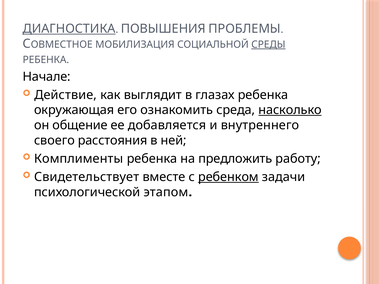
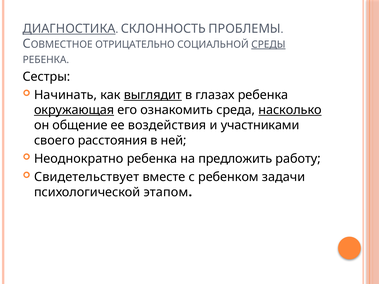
ПОВЫШЕНИЯ: ПОВЫШЕНИЯ -> СКЛОННОСТЬ
МОБИЛИЗАЦИЯ: МОБИЛИЗАЦИЯ -> ОТРИЦАТЕЛЬНО
Начале: Начале -> Сестры
Действие: Действие -> Начинать
выглядит underline: none -> present
окружающая underline: none -> present
добавляется: добавляется -> воздействия
внутреннего: внутреннего -> участниками
Комплименты: Комплименты -> Неоднократно
ребенком underline: present -> none
